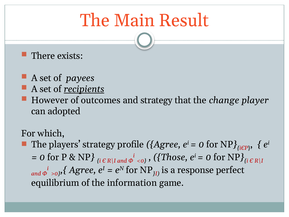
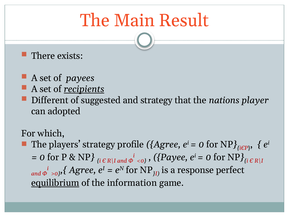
However: However -> Different
outcomes: outcomes -> suggested
change: change -> nations
Those: Those -> Payee
equilibrium underline: none -> present
